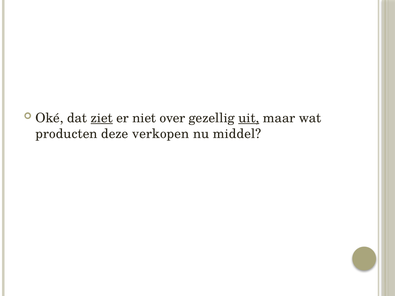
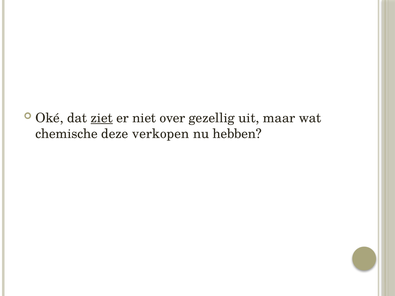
uit underline: present -> none
producten: producten -> chemische
middel: middel -> hebben
